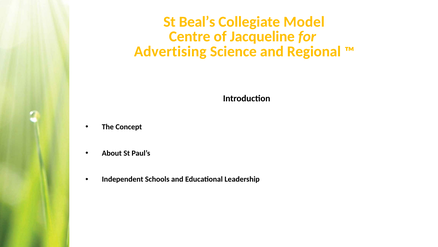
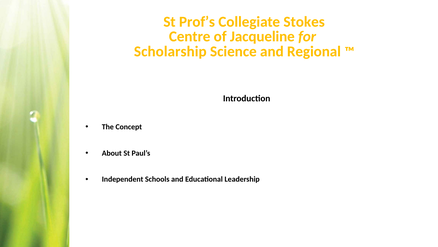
Beal’s: Beal’s -> Prof’s
Model: Model -> Stokes
Advertising: Advertising -> Scholarship
